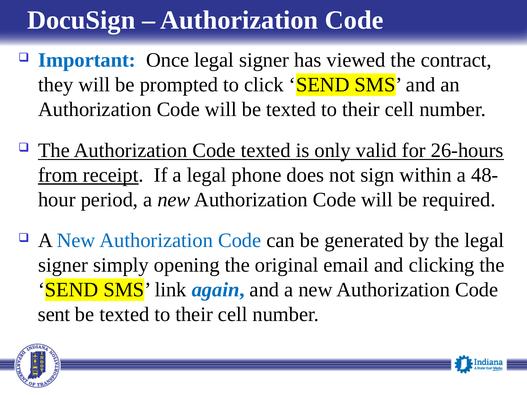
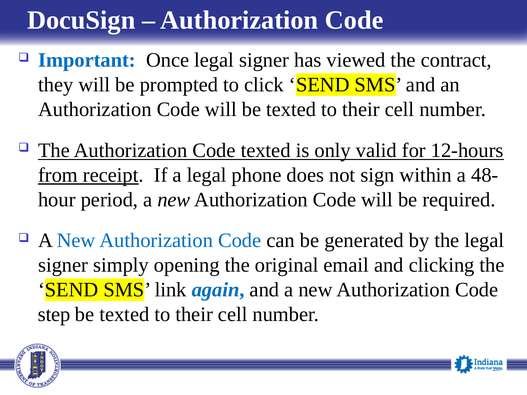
26-hours: 26-hours -> 12-hours
sent: sent -> step
